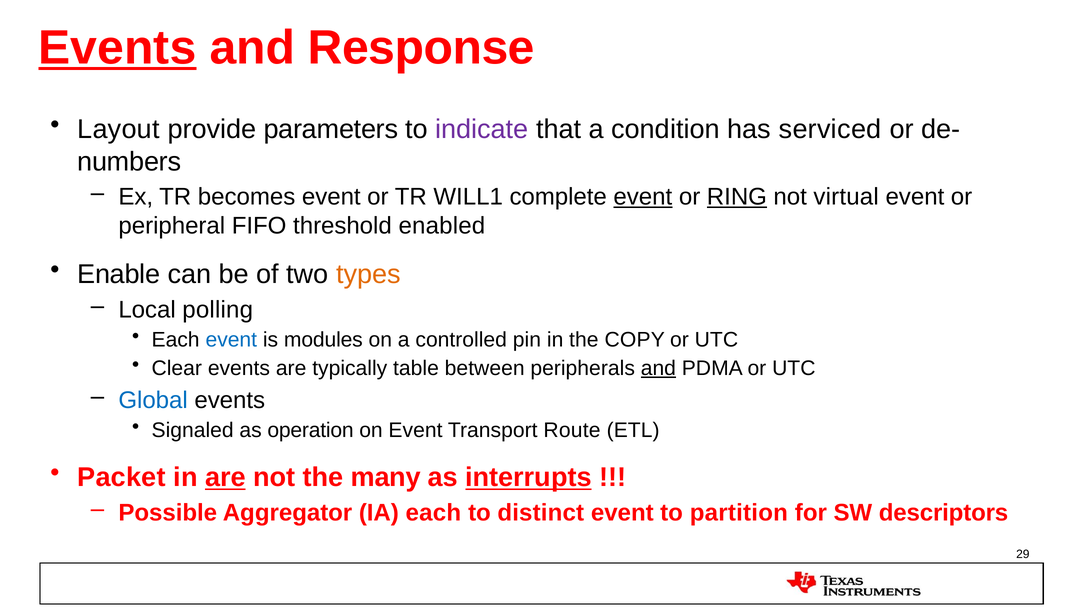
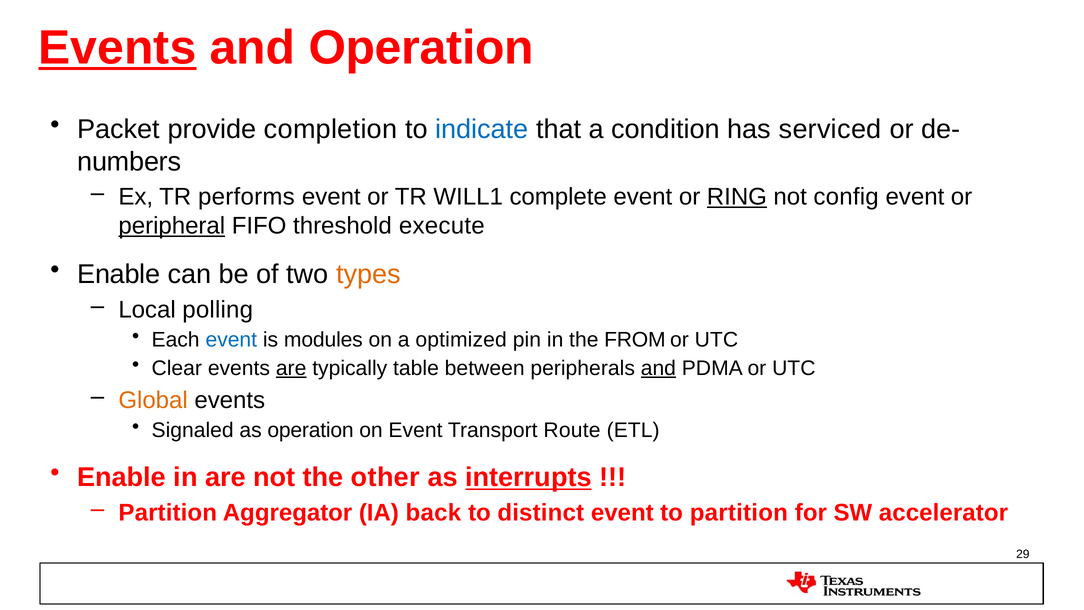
and Response: Response -> Operation
Layout: Layout -> Packet
parameters: parameters -> completion
indicate colour: purple -> blue
becomes: becomes -> performs
event at (643, 197) underline: present -> none
virtual: virtual -> config
peripheral underline: none -> present
enabled: enabled -> execute
controlled: controlled -> optimized
COPY: COPY -> FROM
are at (291, 368) underline: none -> present
Global colour: blue -> orange
Packet at (122, 477): Packet -> Enable
are at (225, 477) underline: present -> none
many: many -> other
Possible at (168, 513): Possible -> Partition
IA each: each -> back
descriptors: descriptors -> accelerator
